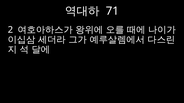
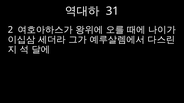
71: 71 -> 31
